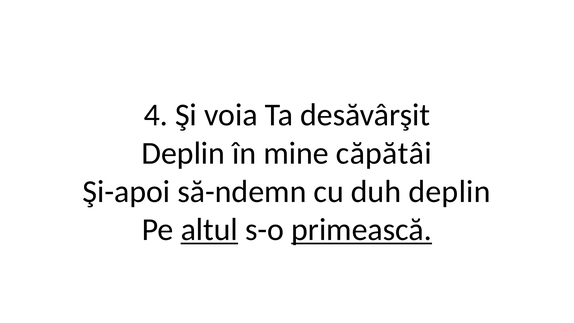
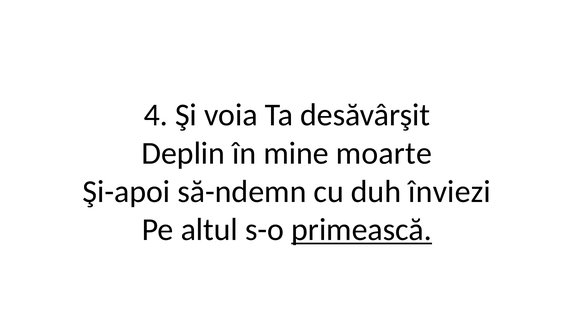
căpătâi: căpătâi -> moarte
duh deplin: deplin -> înviezi
altul underline: present -> none
